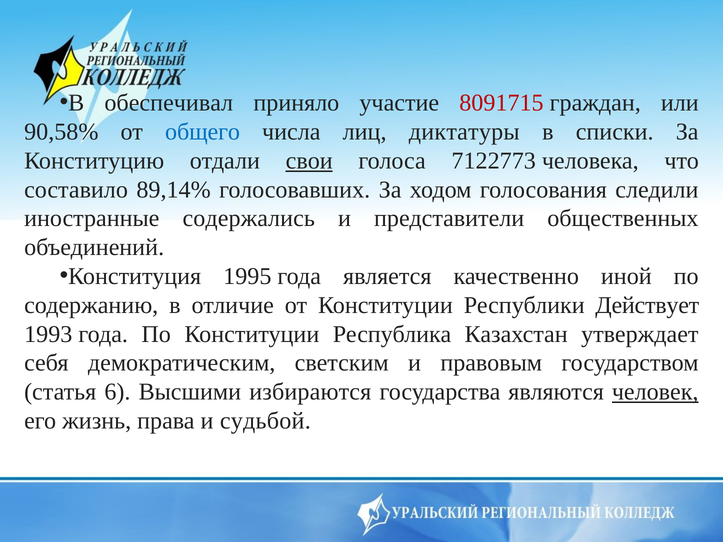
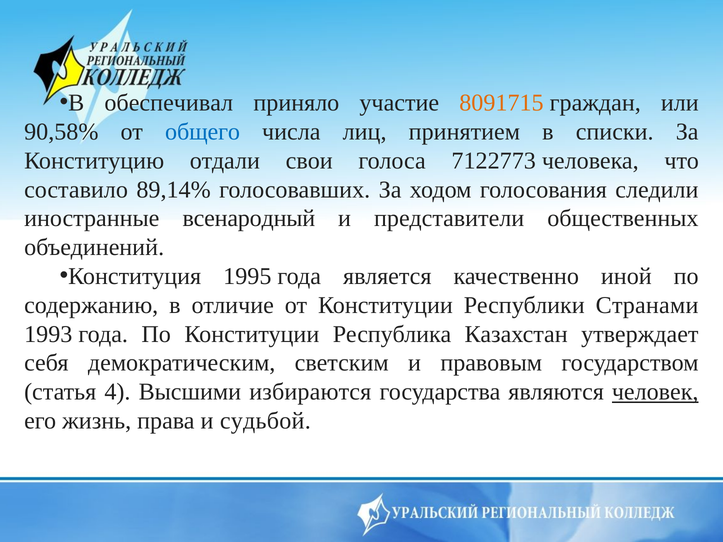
8091715 colour: red -> orange
диктатуры: диктатуры -> принятием
свои underline: present -> none
содержались: содержались -> всенародный
Действует: Действует -> Странами
6: 6 -> 4
